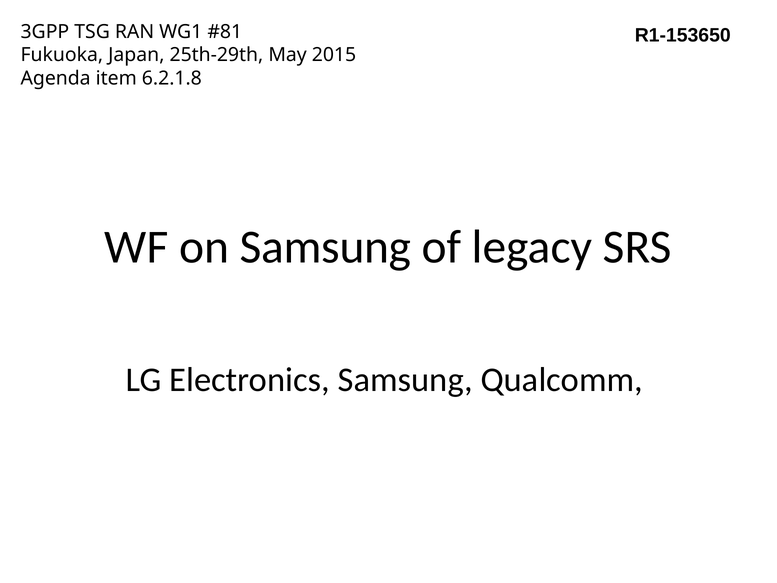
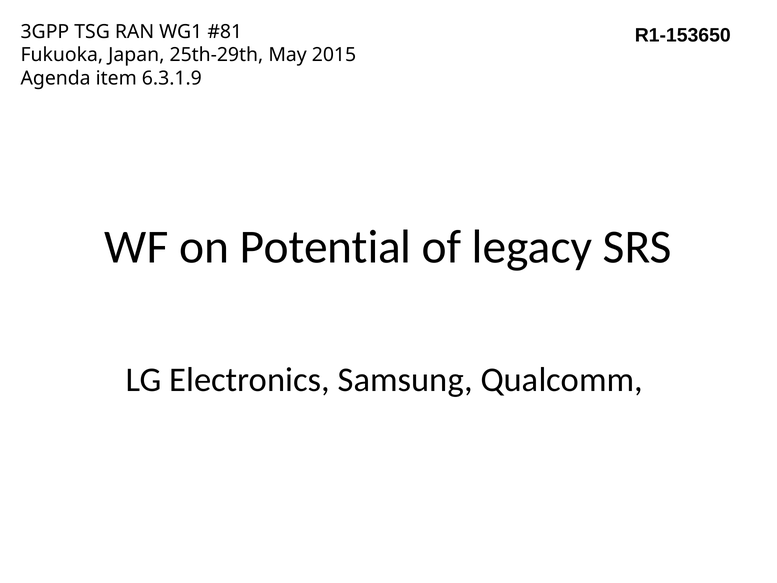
6.2.1.8: 6.2.1.8 -> 6.3.1.9
on Samsung: Samsung -> Potential
